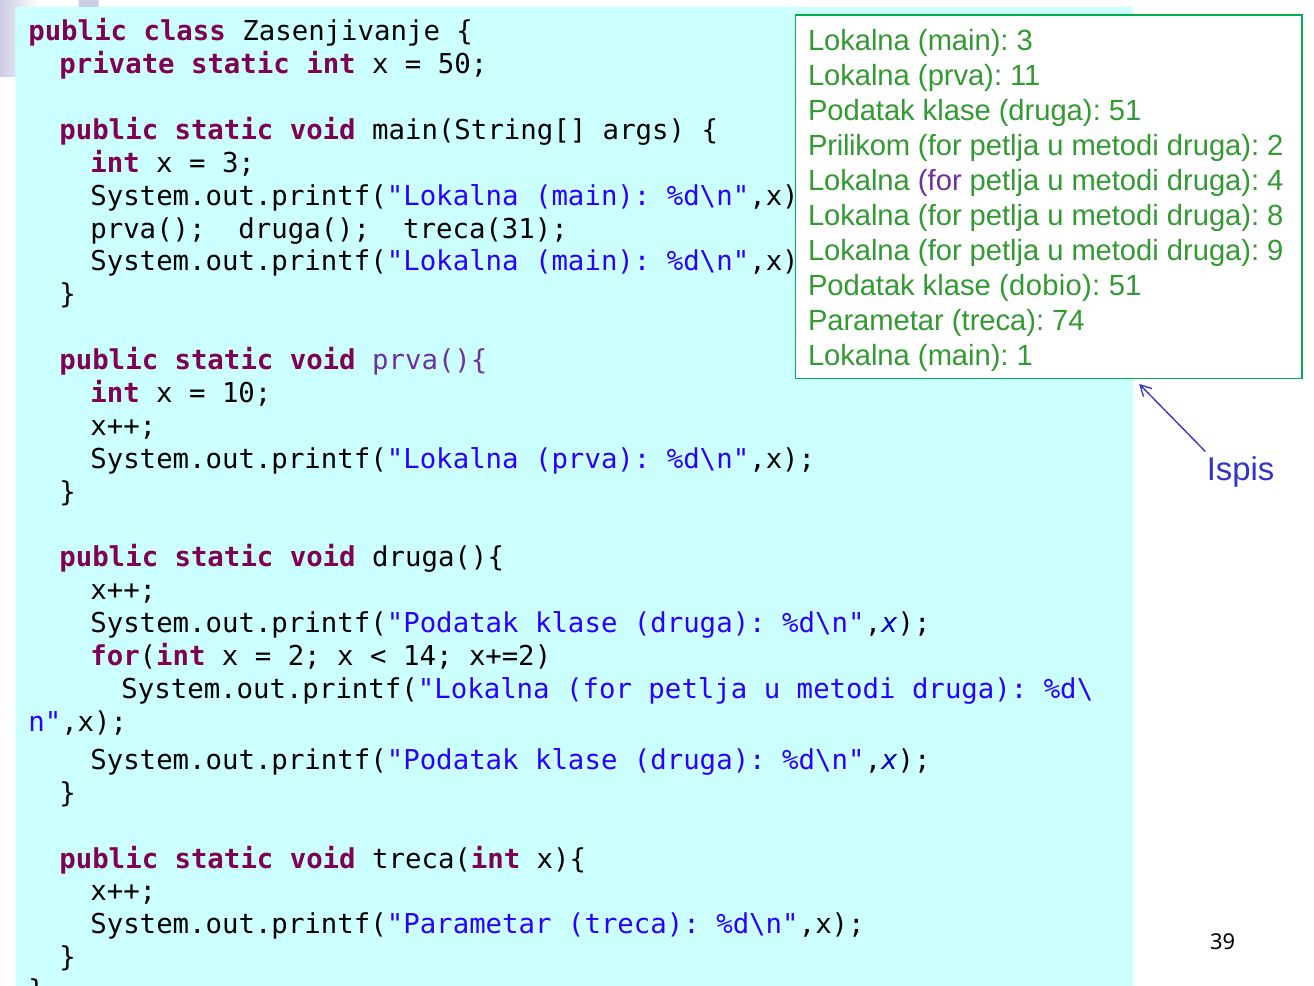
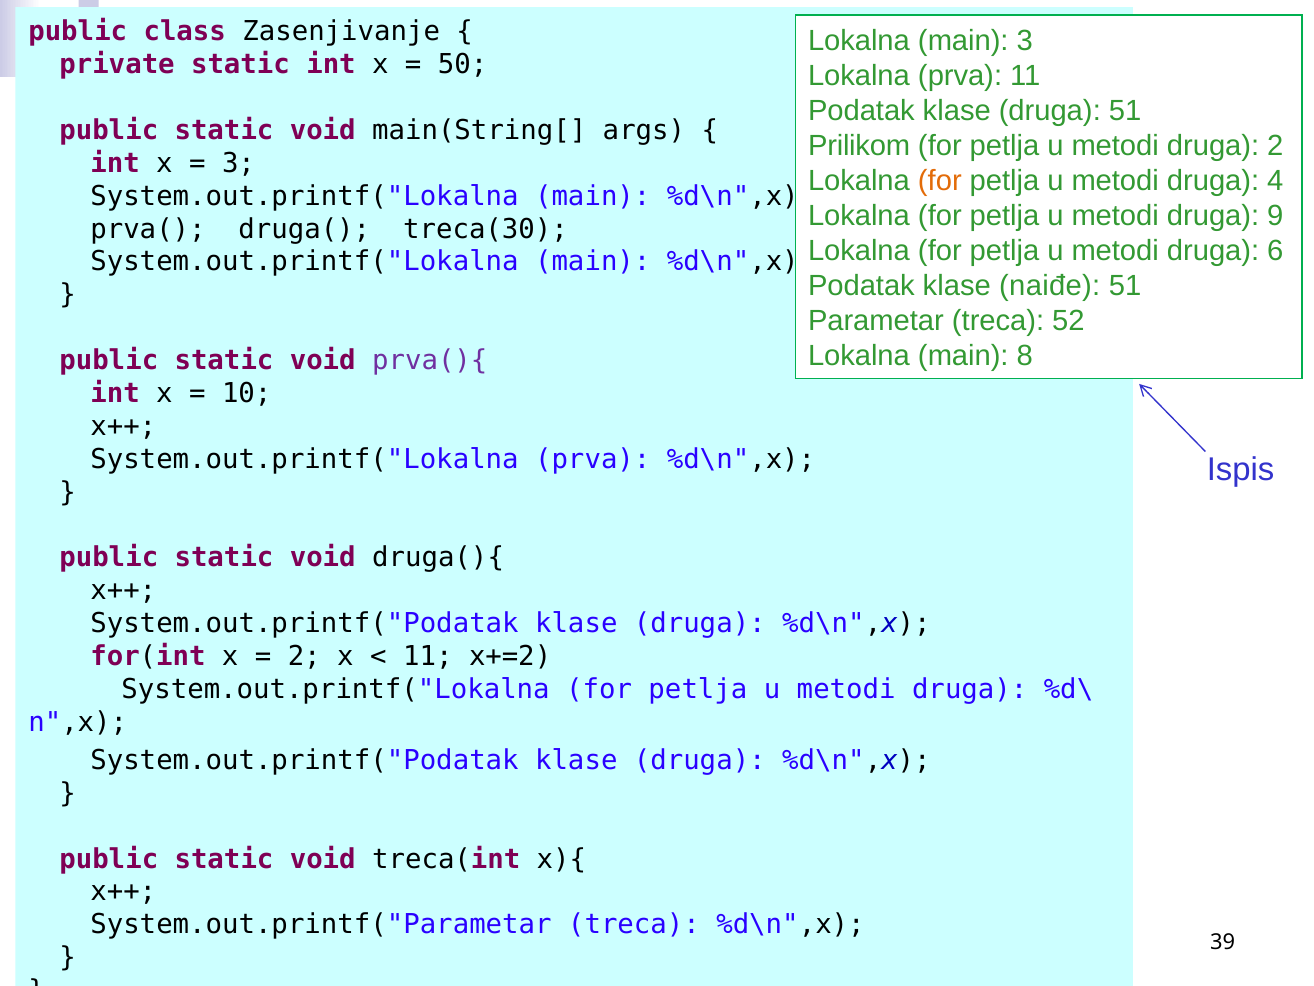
for at (940, 181) colour: purple -> orange
8: 8 -> 9
treca(31: treca(31 -> treca(30
9: 9 -> 6
dobio: dobio -> naiđe
74: 74 -> 52
1: 1 -> 8
14 at (428, 656): 14 -> 11
